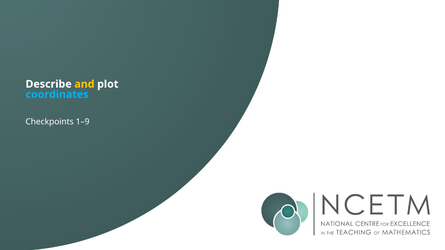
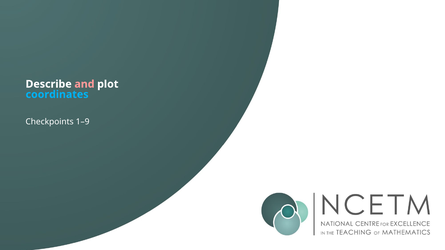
and colour: yellow -> pink
